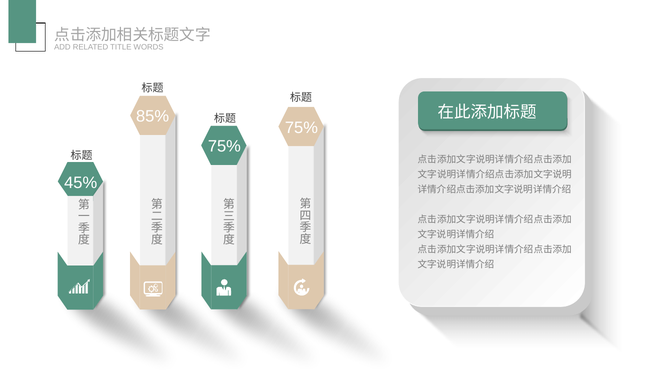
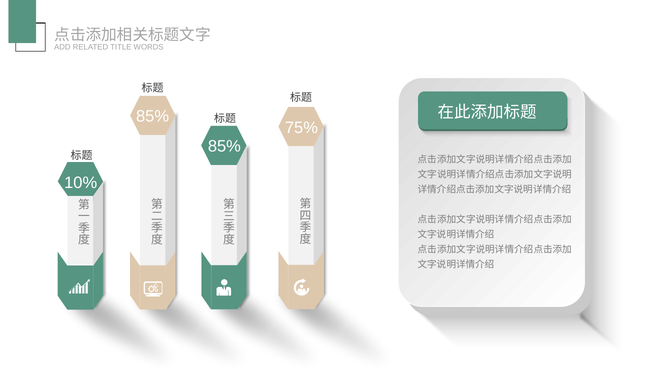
75% at (224, 146): 75% -> 85%
45%: 45% -> 10%
